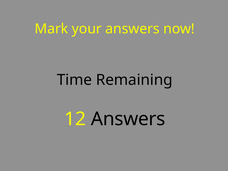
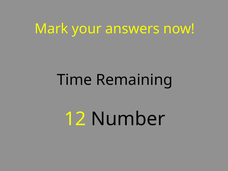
12 Answers: Answers -> Number
